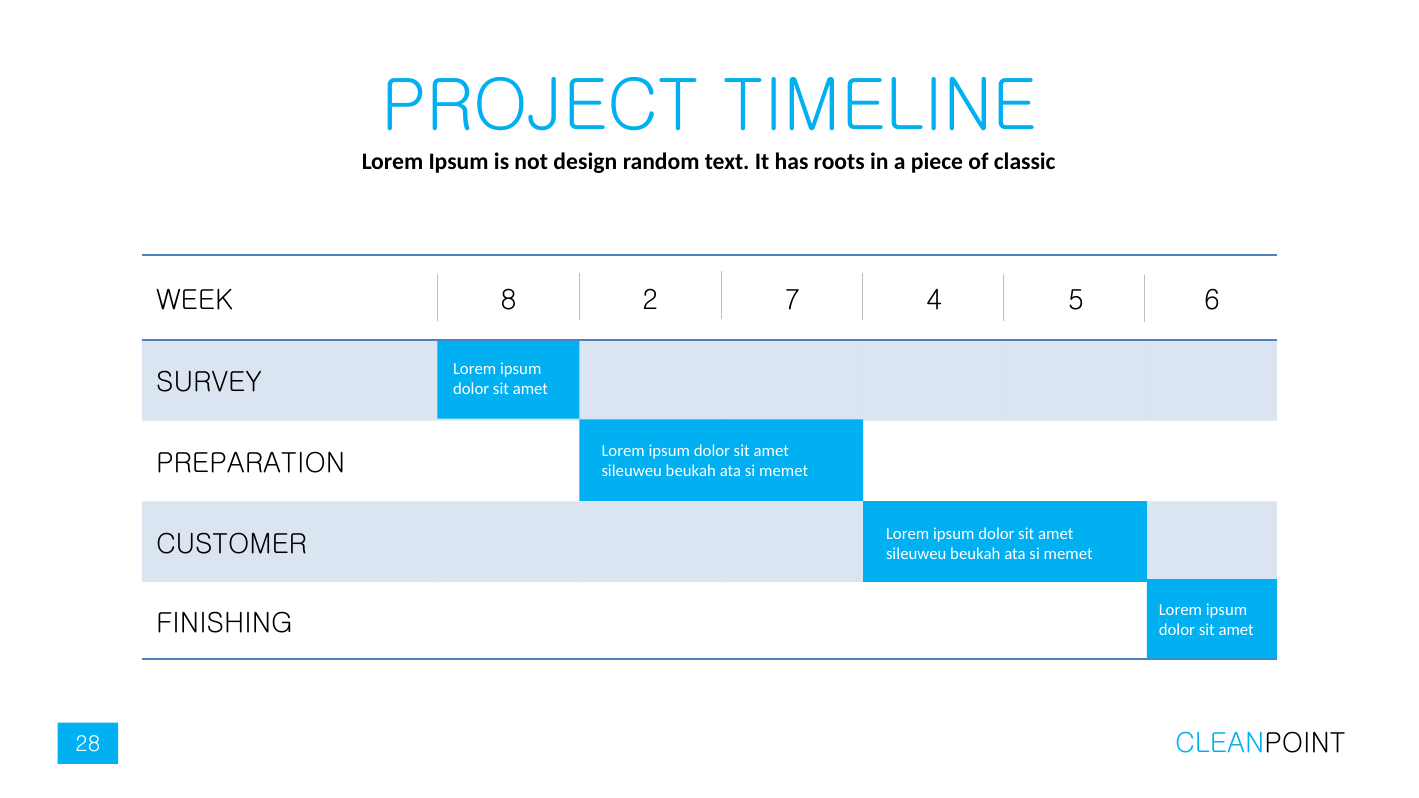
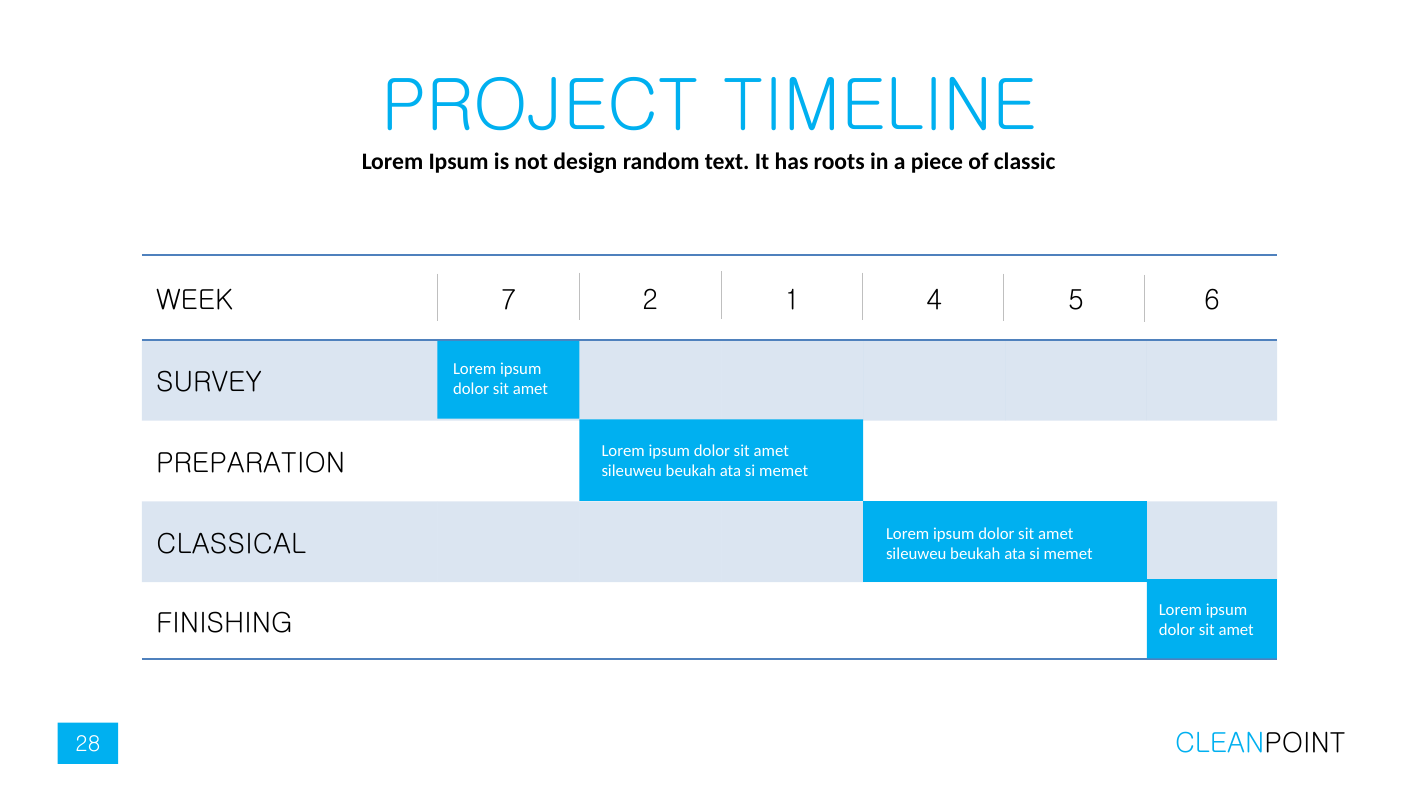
8: 8 -> 7
7: 7 -> 1
CUSTOMER: CUSTOMER -> CLASSICAL
